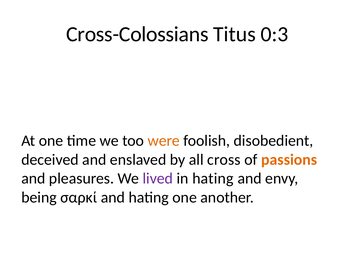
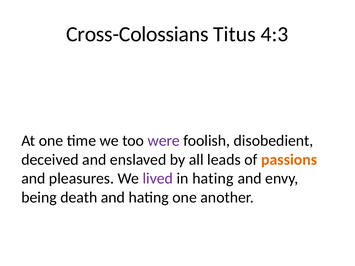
0:3: 0:3 -> 4:3
were colour: orange -> purple
cross: cross -> leads
σαρκί: σαρκί -> death
